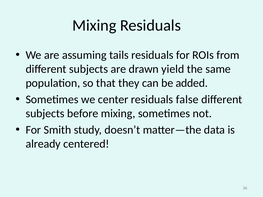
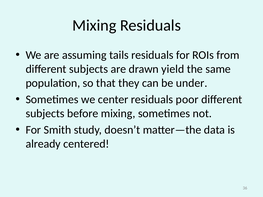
added: added -> under
false: false -> poor
